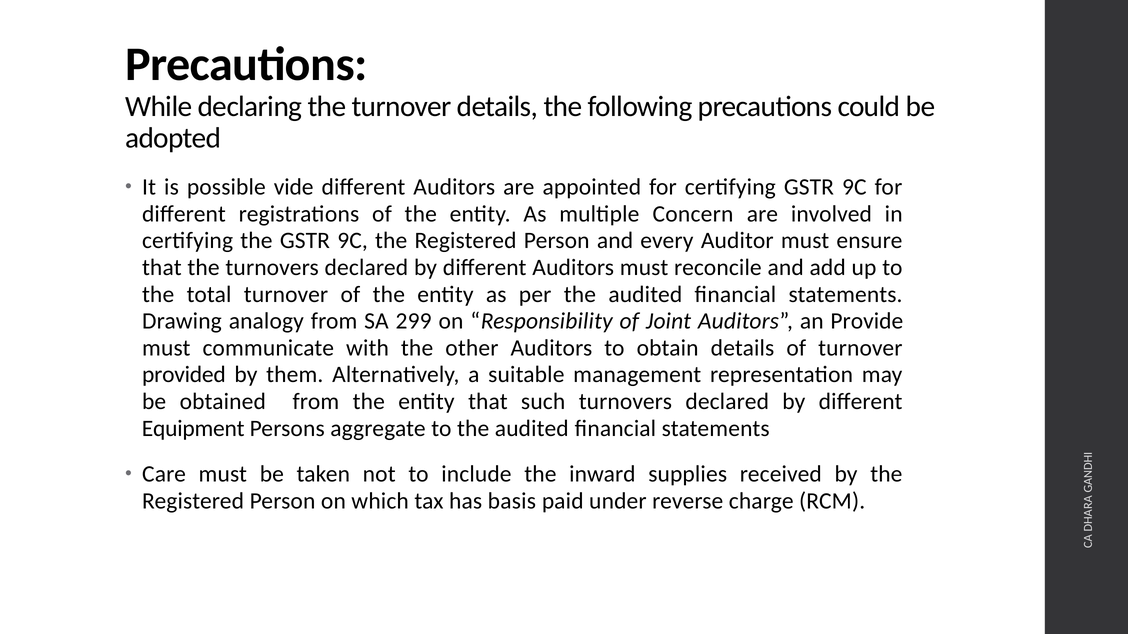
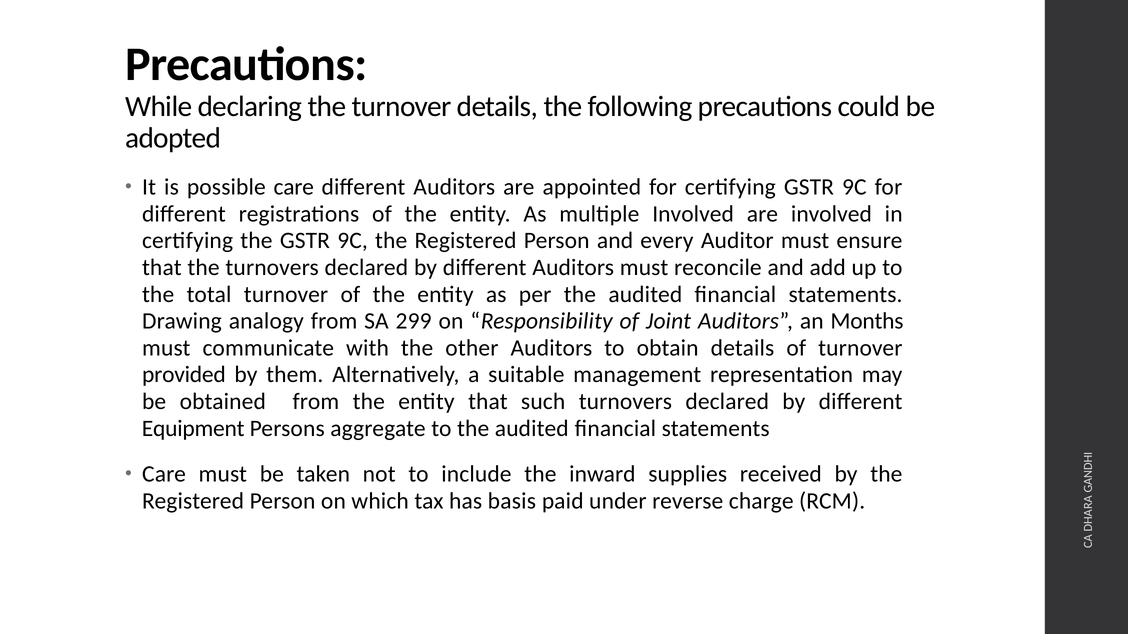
possible vide: vide -> care
multiple Concern: Concern -> Involved
Provide: Provide -> Months
